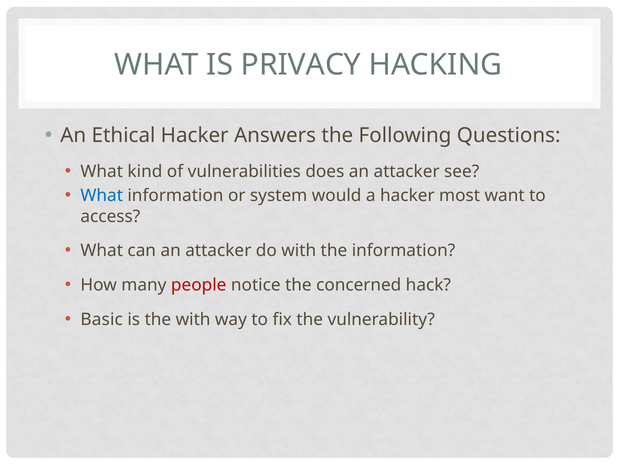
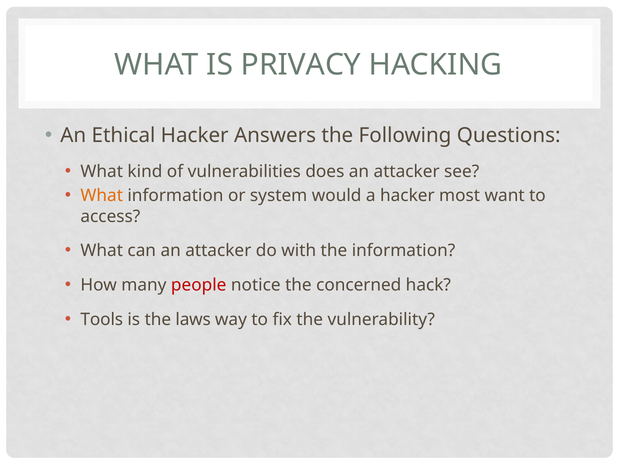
What at (102, 196) colour: blue -> orange
Basic: Basic -> Tools
the with: with -> laws
